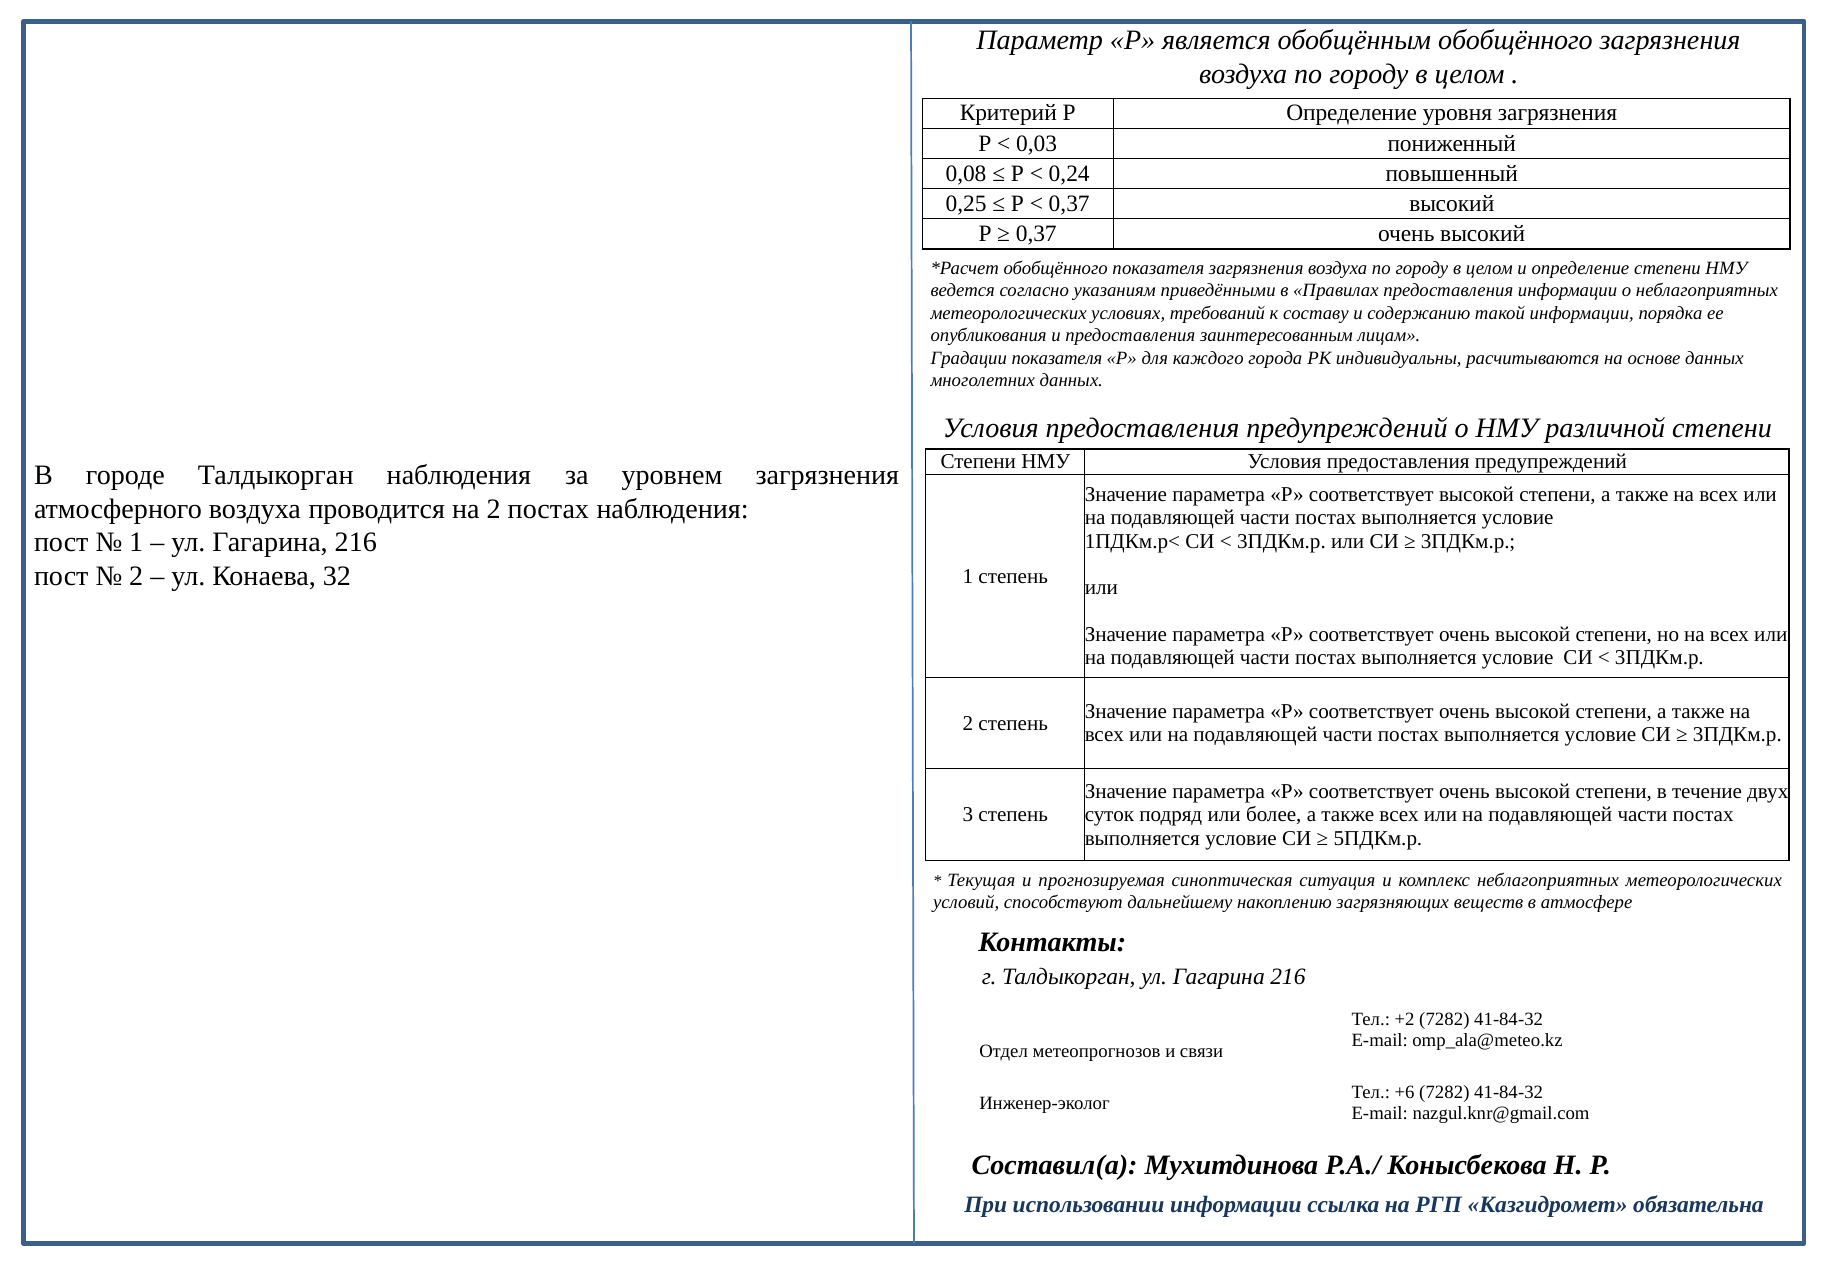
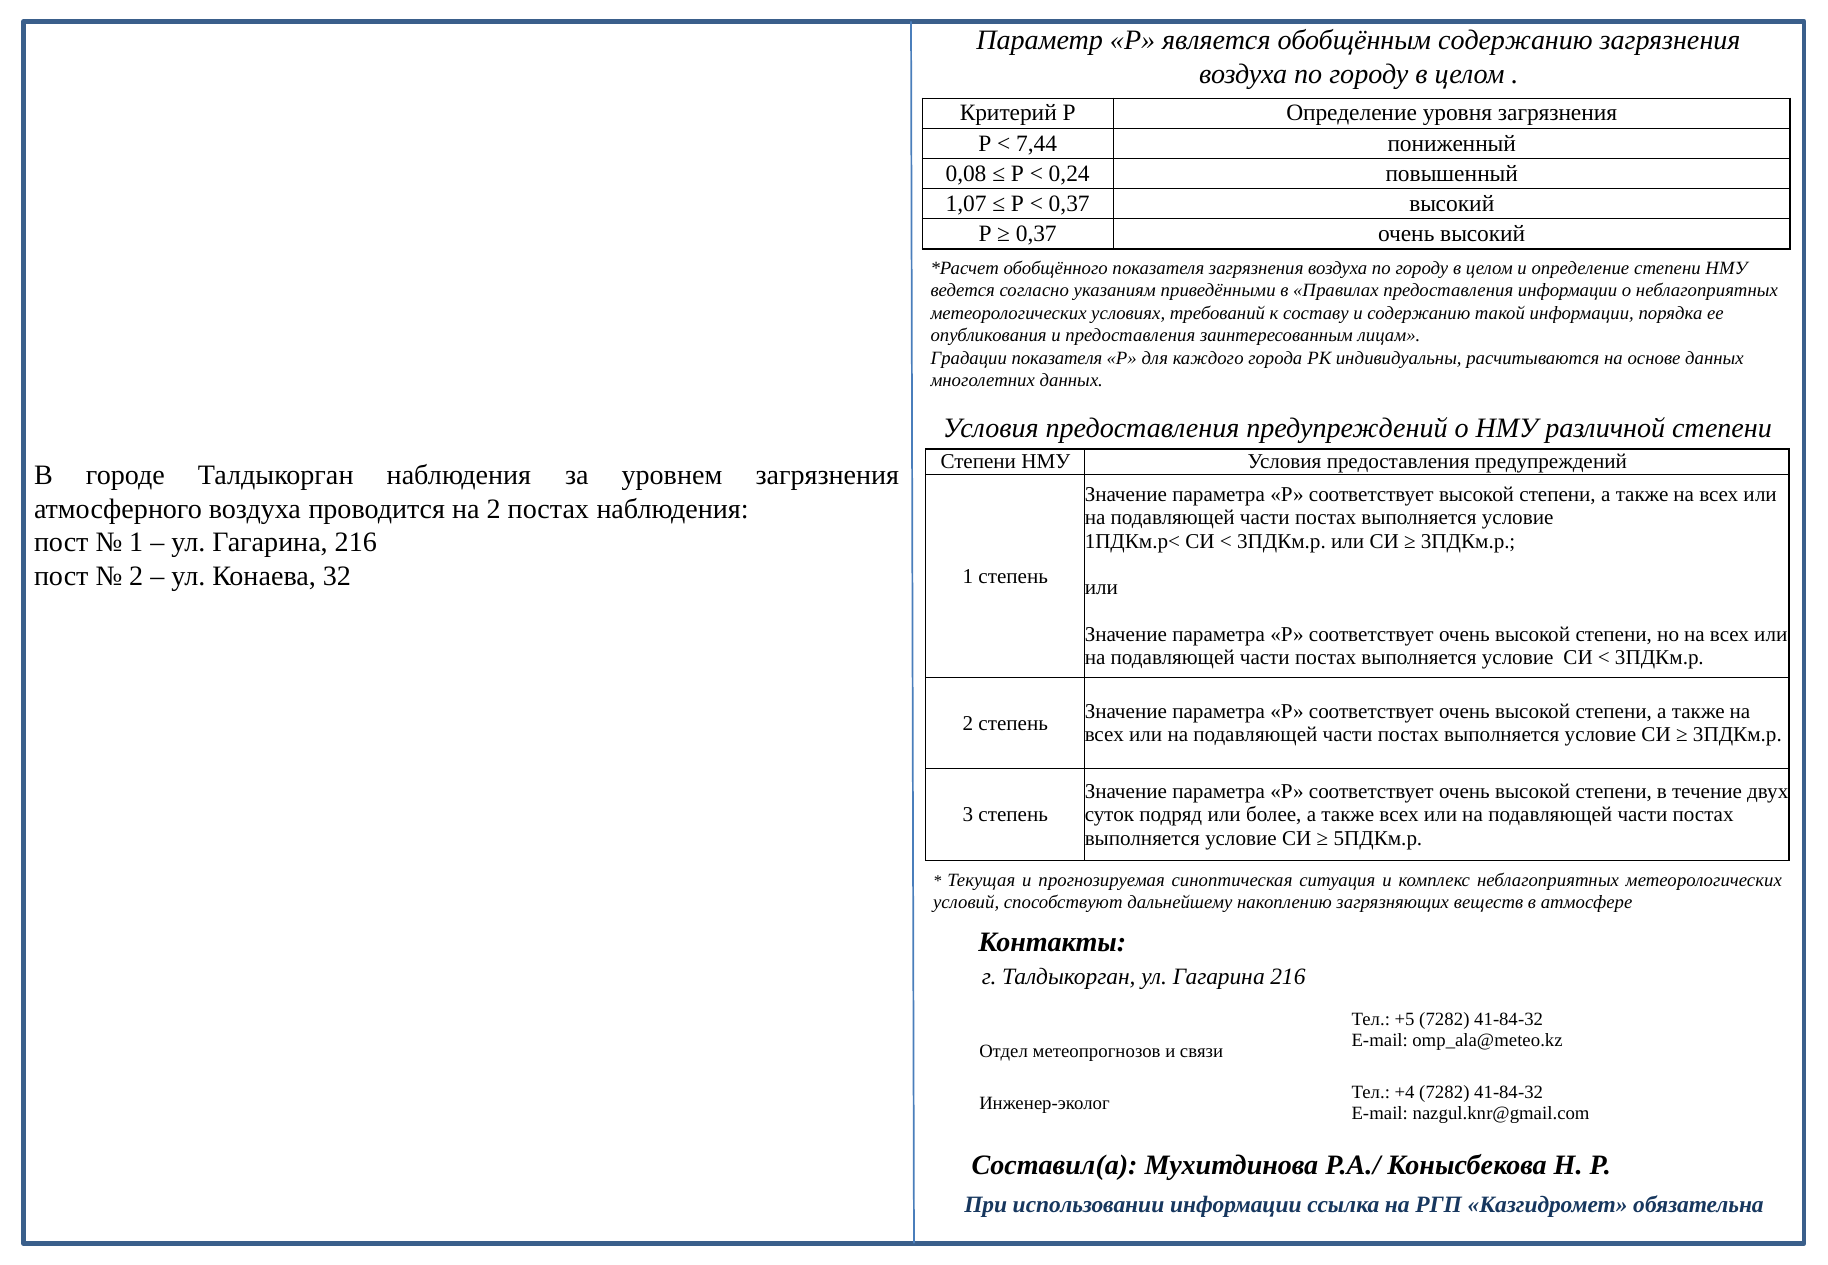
обобщённым обобщённого: обобщённого -> содержанию
0,03: 0,03 -> 7,44
0,25: 0,25 -> 1,07
+2: +2 -> +5
+6: +6 -> +4
